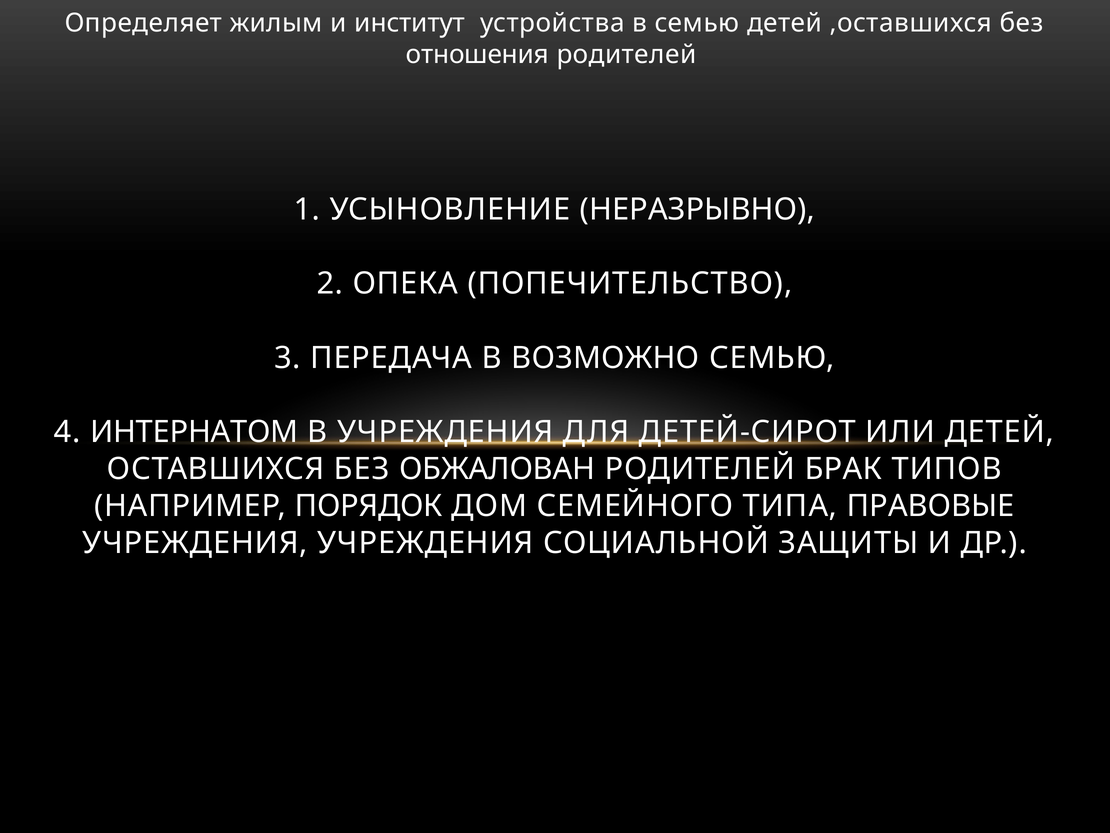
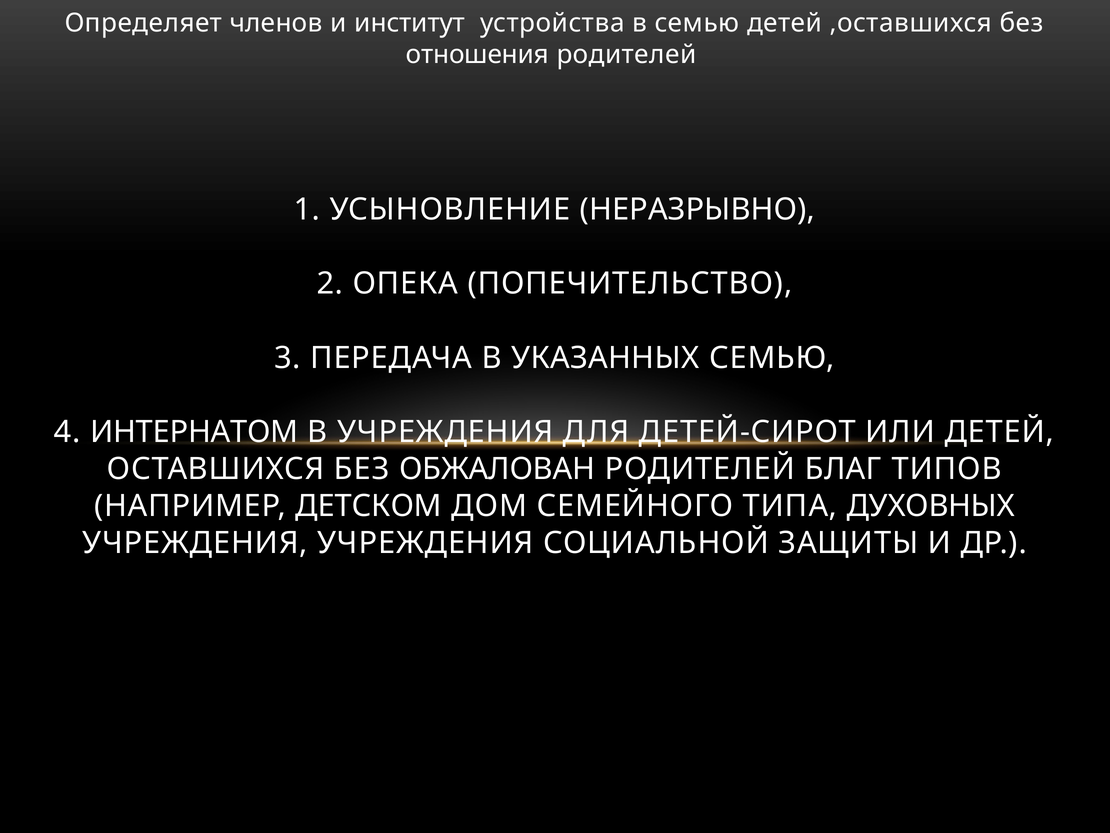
жилым: жилым -> членов
ВОЗМОЖНО: ВОЗМОЖНО -> УКАЗАННЫХ
БРАК: БРАК -> БЛАГ
ПОРЯДОК: ПОРЯДОК -> ДЕТСКОМ
ПРАВОВЫЕ: ПРАВОВЫЕ -> ДУХОВНЫХ
